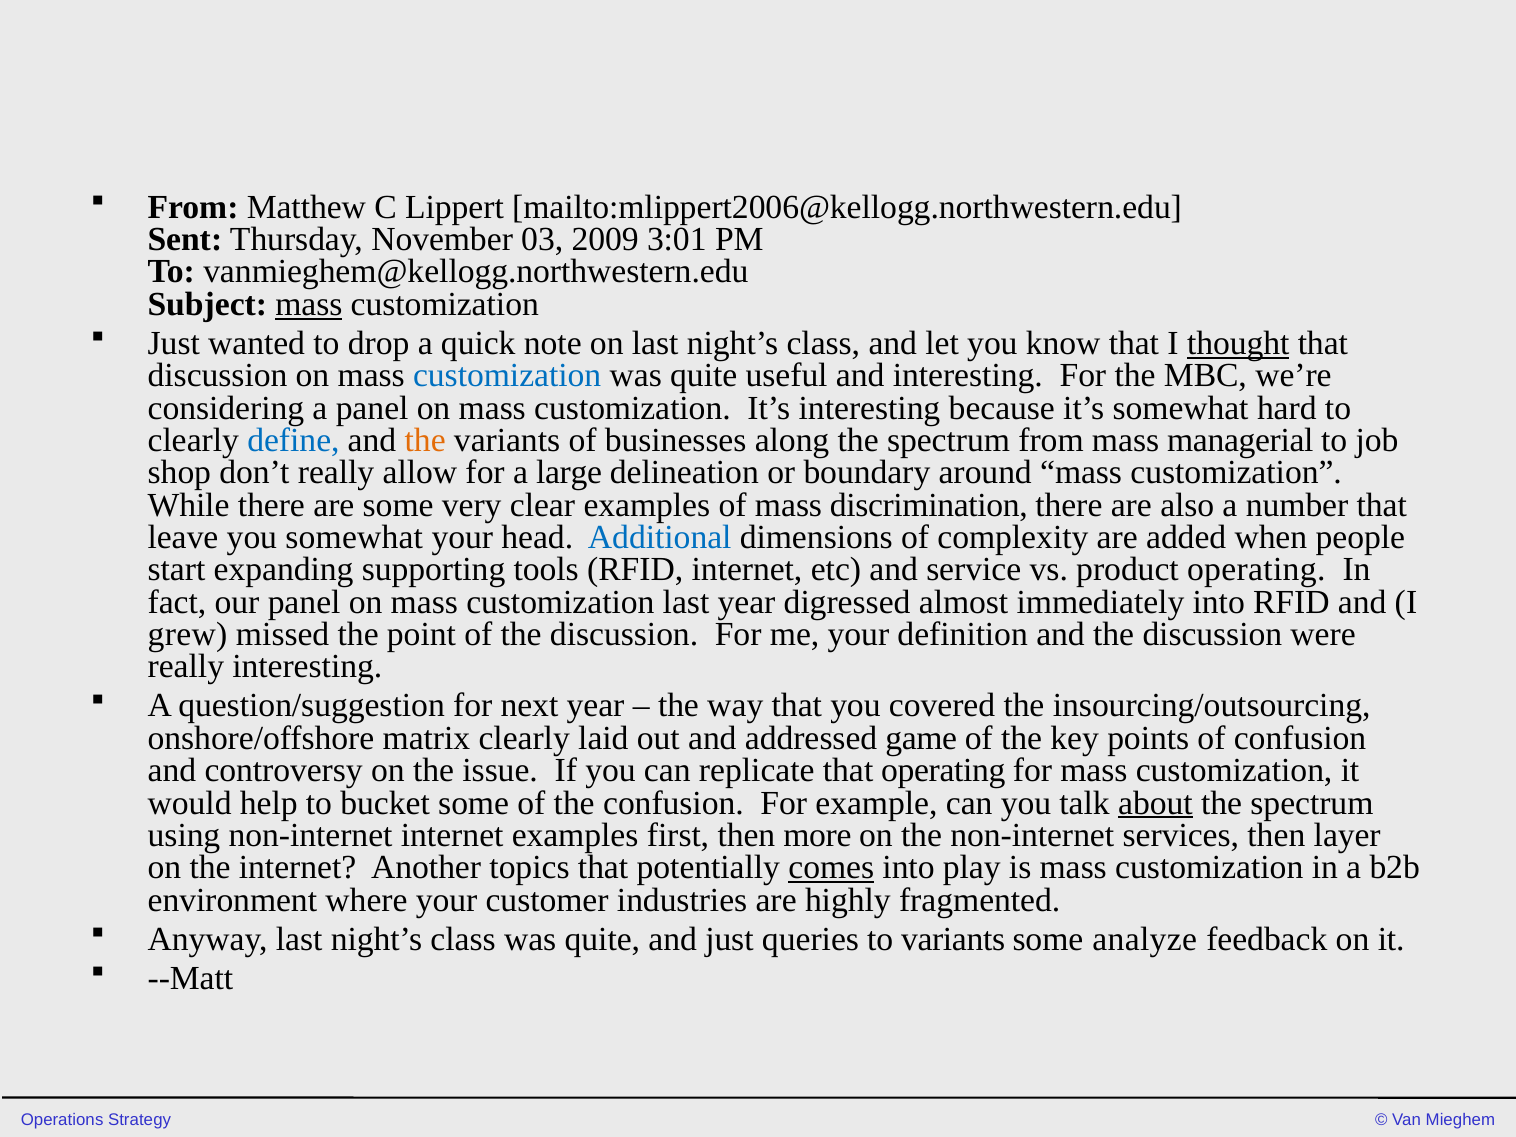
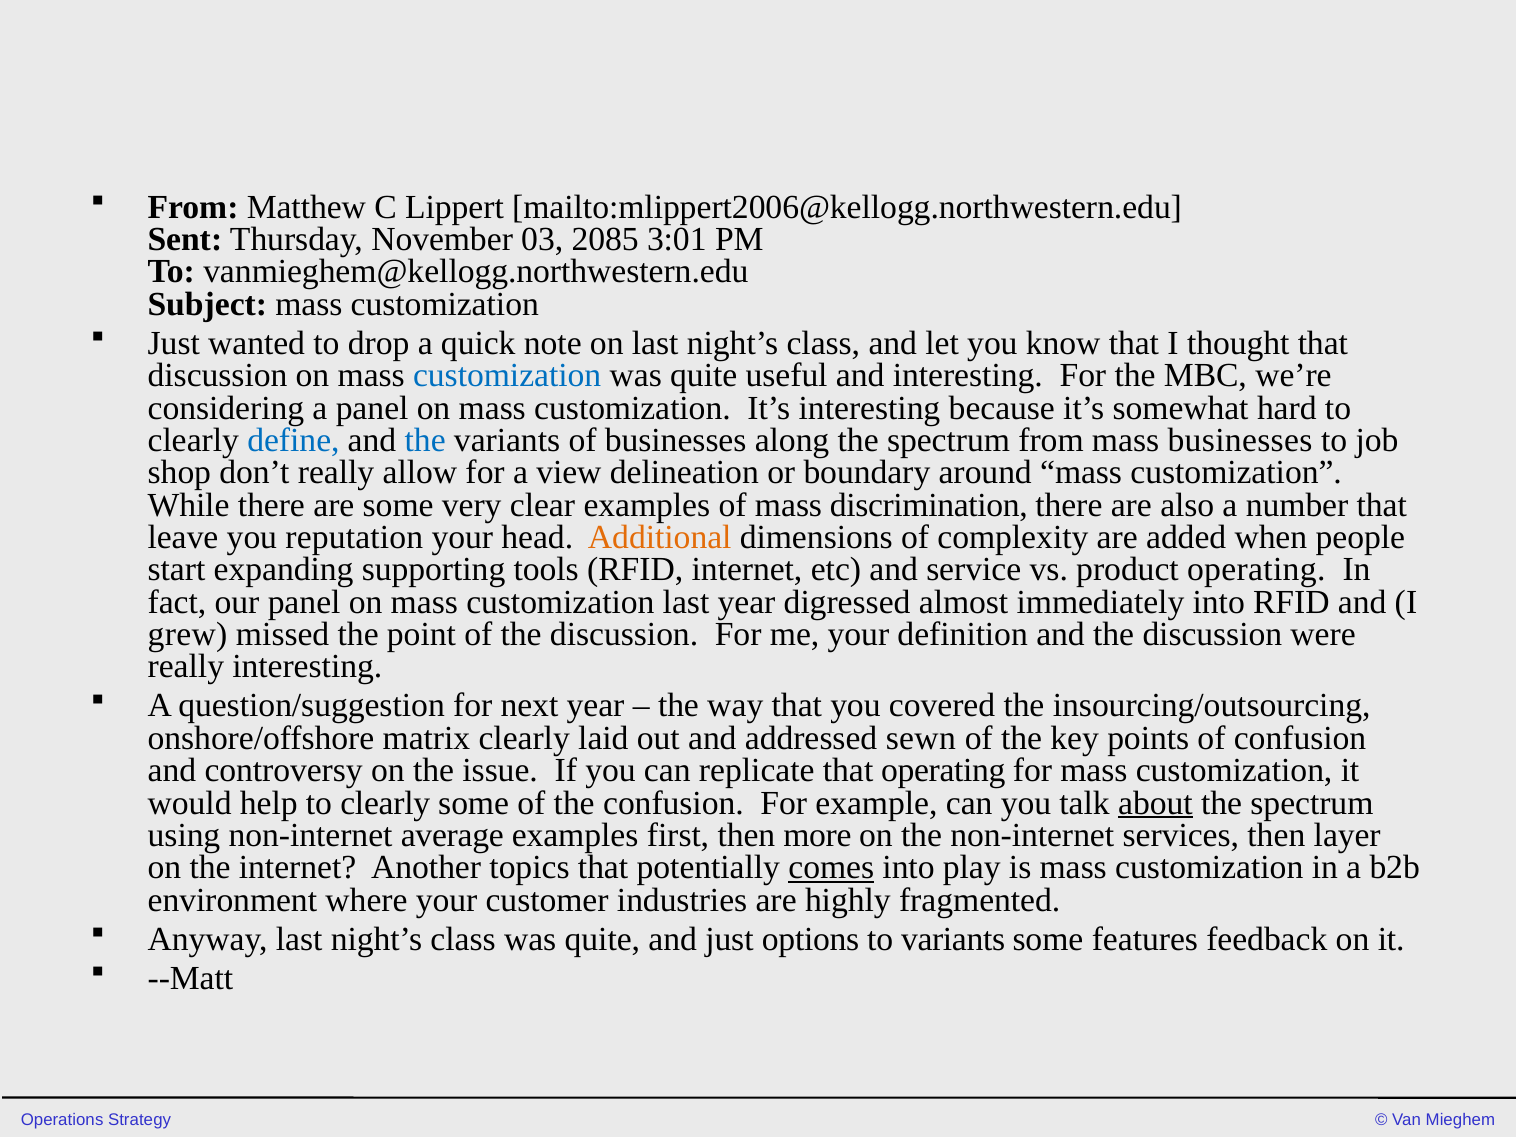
2009: 2009 -> 2085
mass at (309, 304) underline: present -> none
thought underline: present -> none
the at (425, 440) colour: orange -> blue
mass managerial: managerial -> businesses
large: large -> view
you somewhat: somewhat -> reputation
Additional colour: blue -> orange
game: game -> sewn
help to bucket: bucket -> clearly
non-internet internet: internet -> average
queries: queries -> options
analyze: analyze -> features
